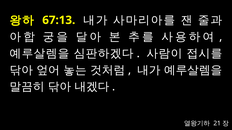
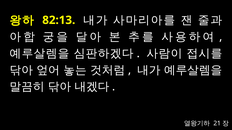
67:13: 67:13 -> 82:13
